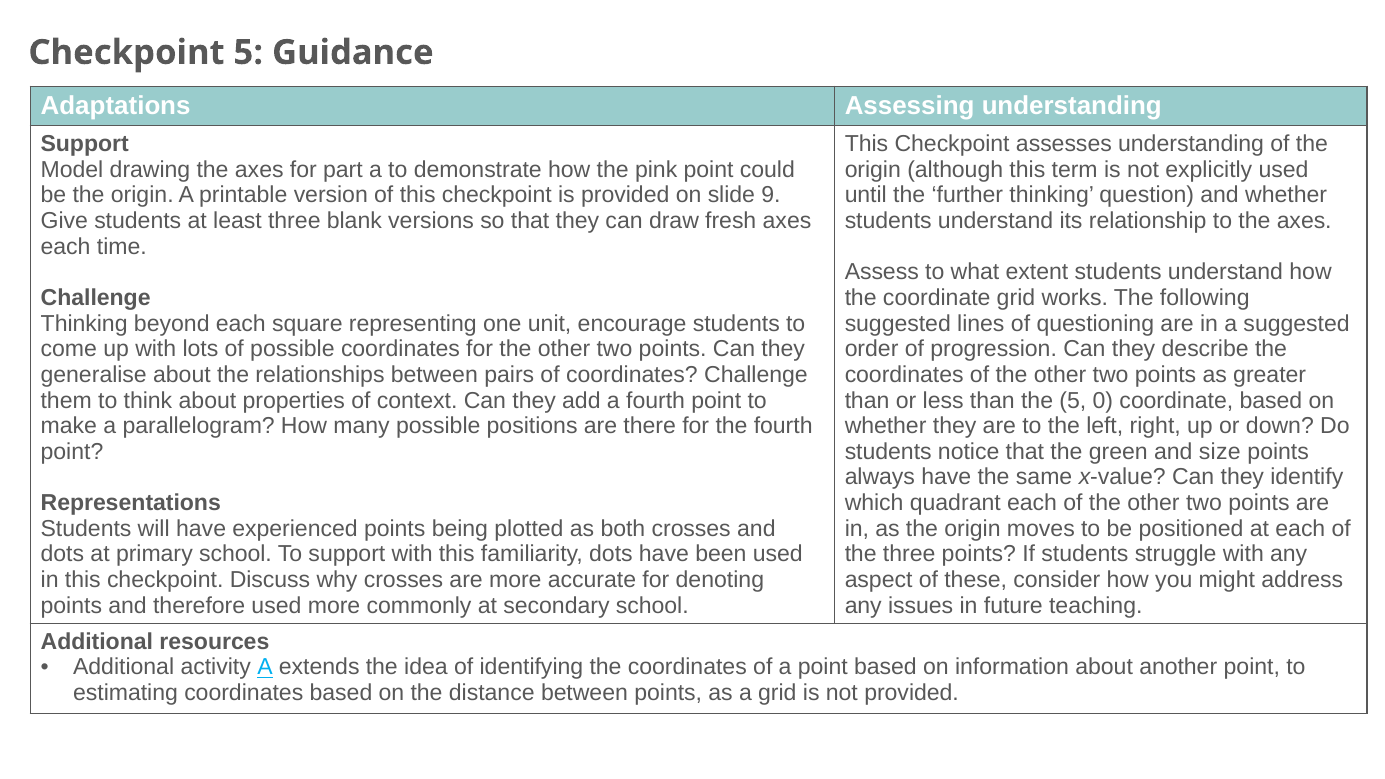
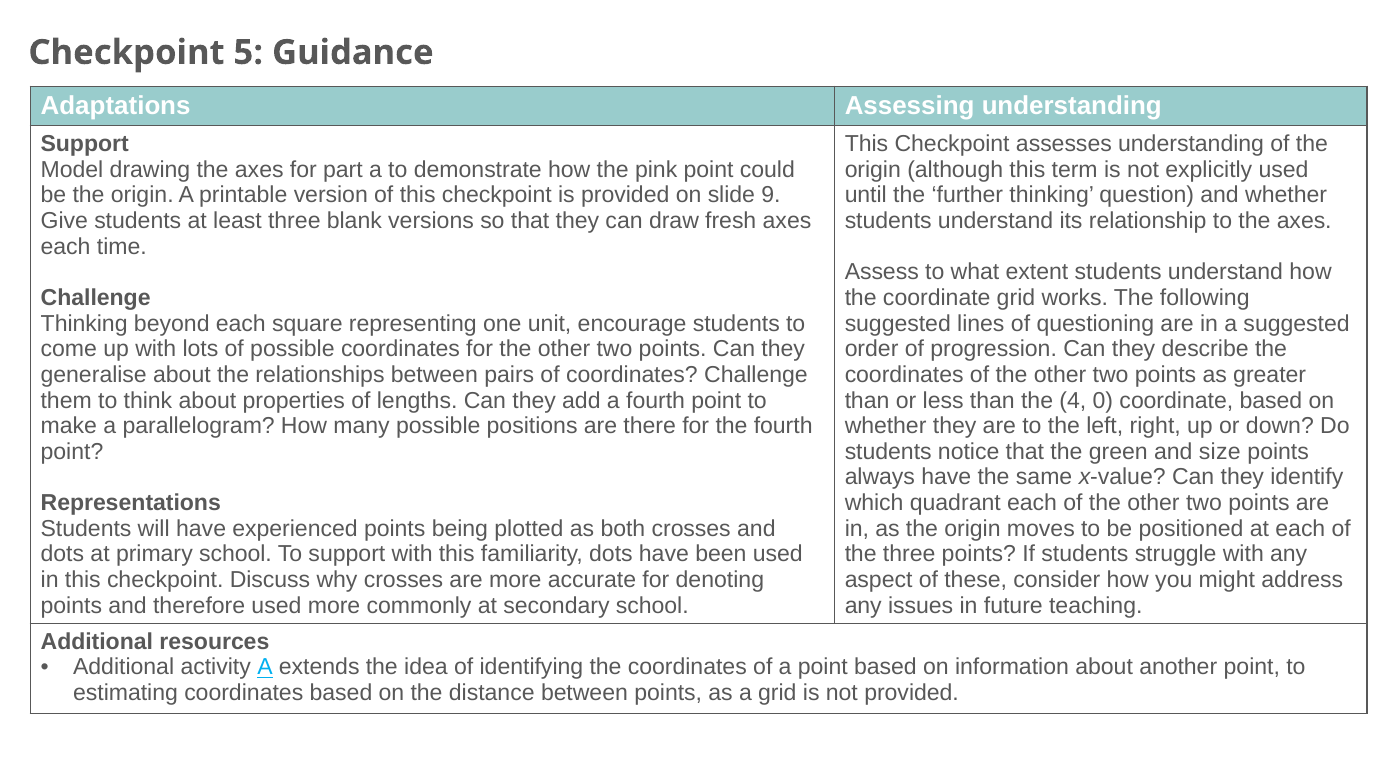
context: context -> lengths
the 5: 5 -> 4
